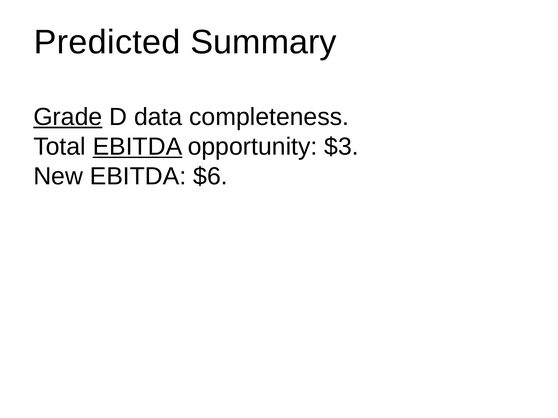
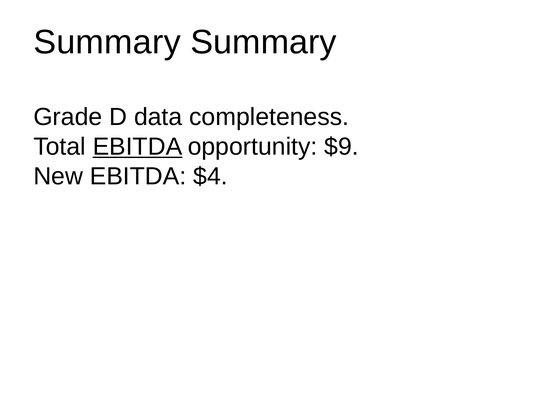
Predicted at (107, 42): Predicted -> Summary
Grade underline: present -> none
$3: $3 -> $9
$6: $6 -> $4
